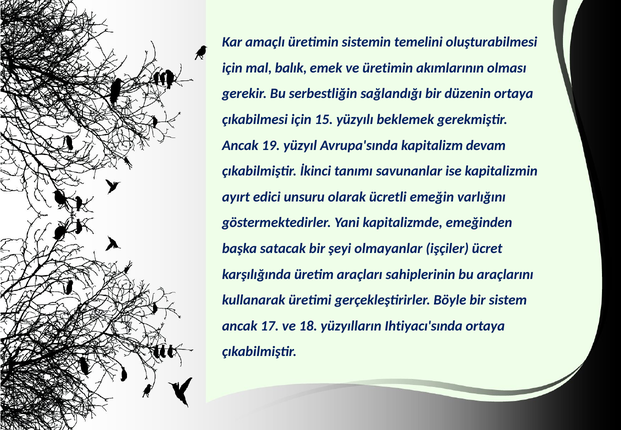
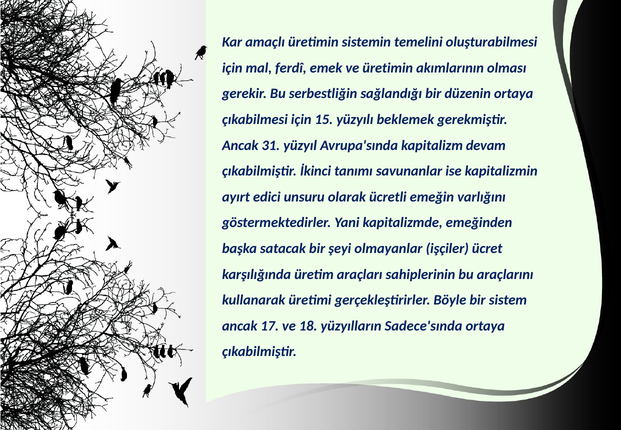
balık: balık -> ferdî
19: 19 -> 31
Ihtiyacı'sında: Ihtiyacı'sında -> Sadece'sında
